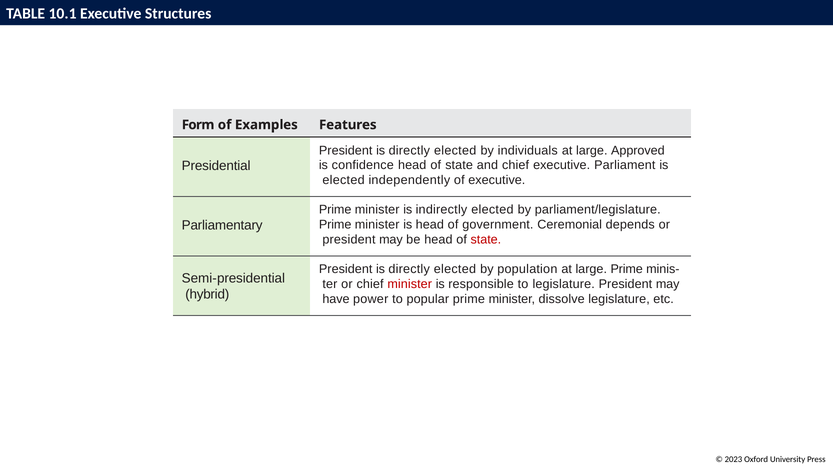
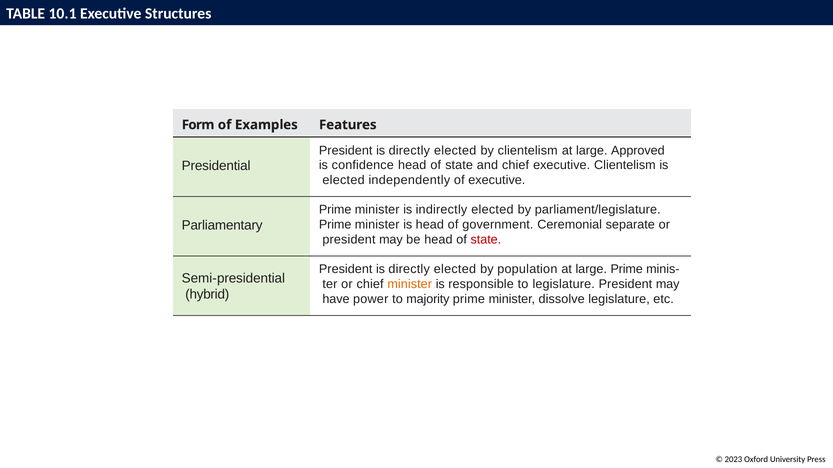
by individuals: individuals -> clientelism
executive Parliament: Parliament -> Clientelism
depends: depends -> separate
minister at (410, 284) colour: red -> orange
popular: popular -> majority
